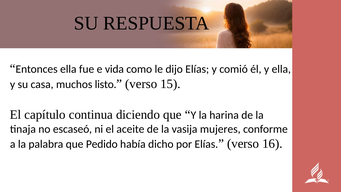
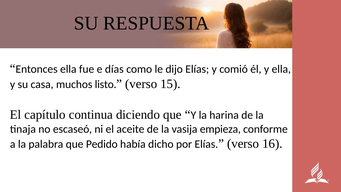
vida: vida -> días
mujeres: mujeres -> empieza
